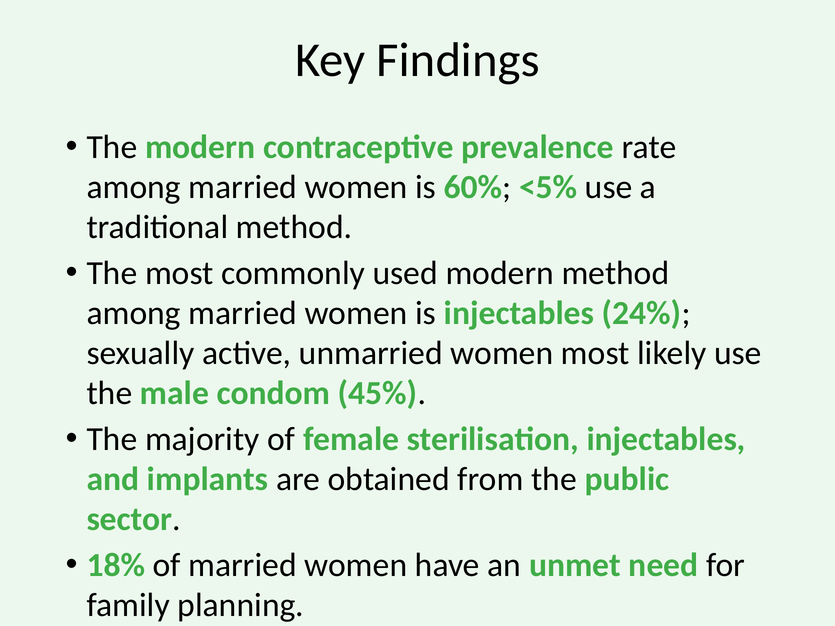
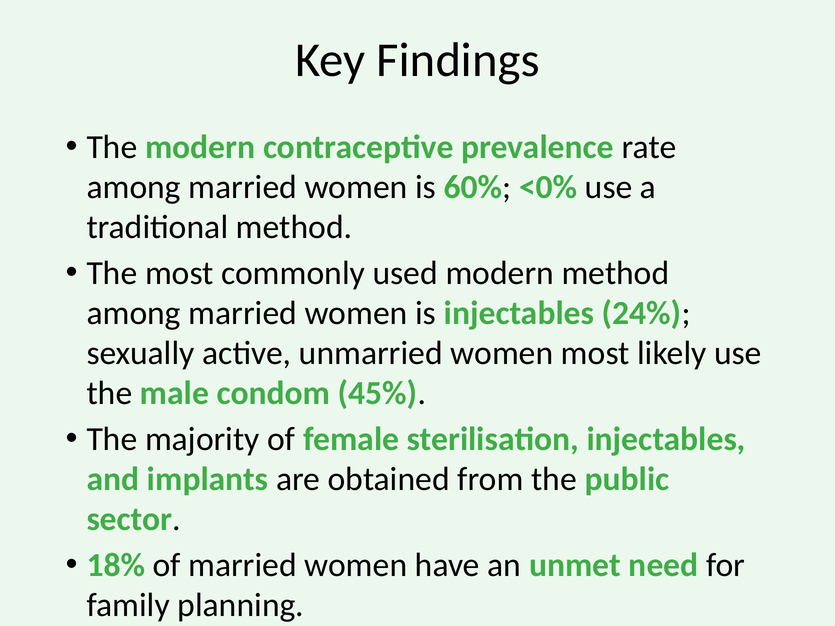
<5%: <5% -> <0%
